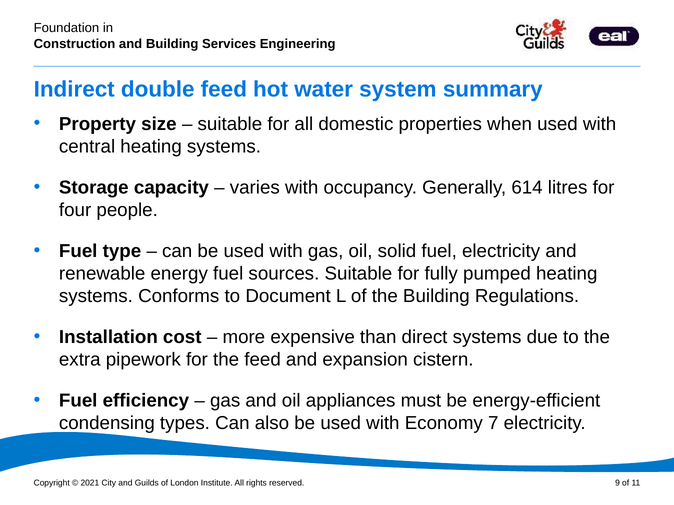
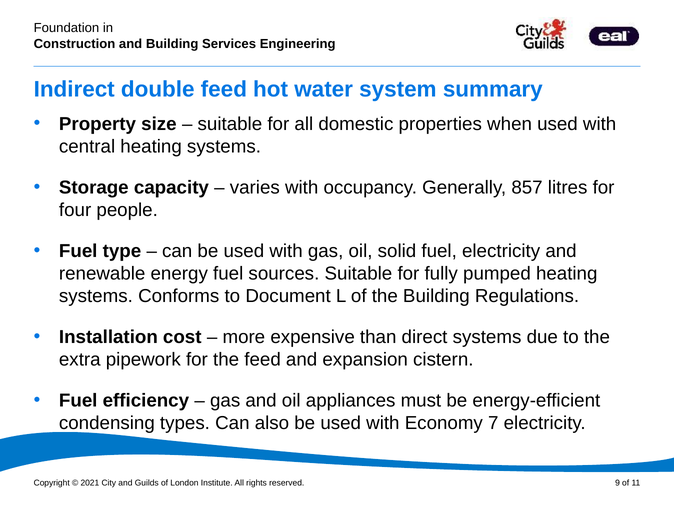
614: 614 -> 857
